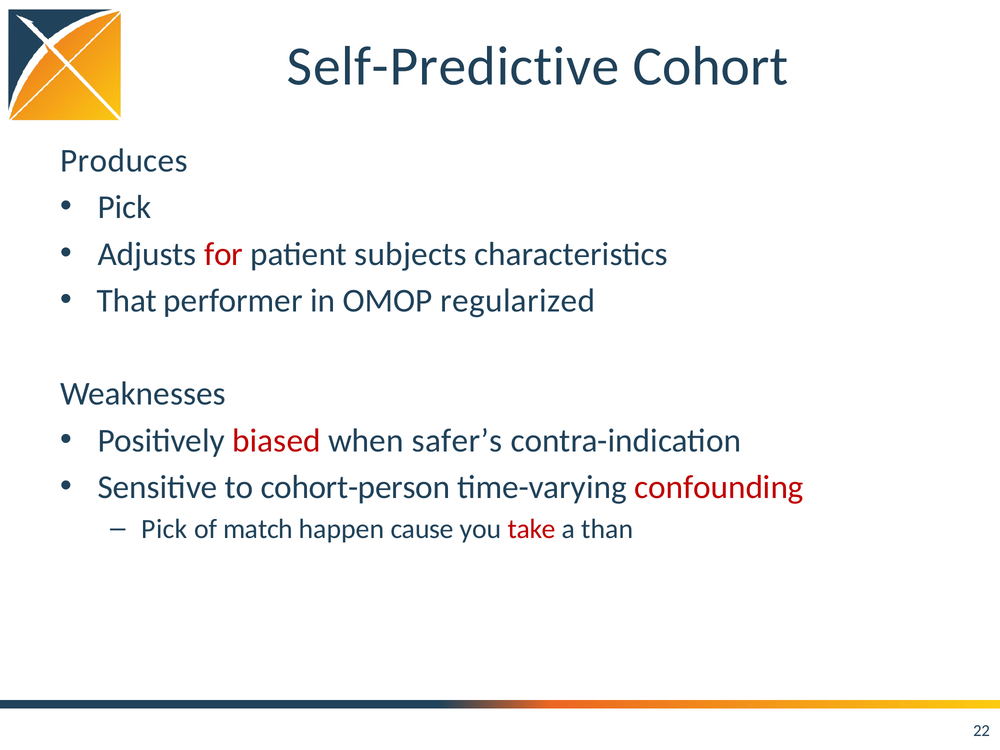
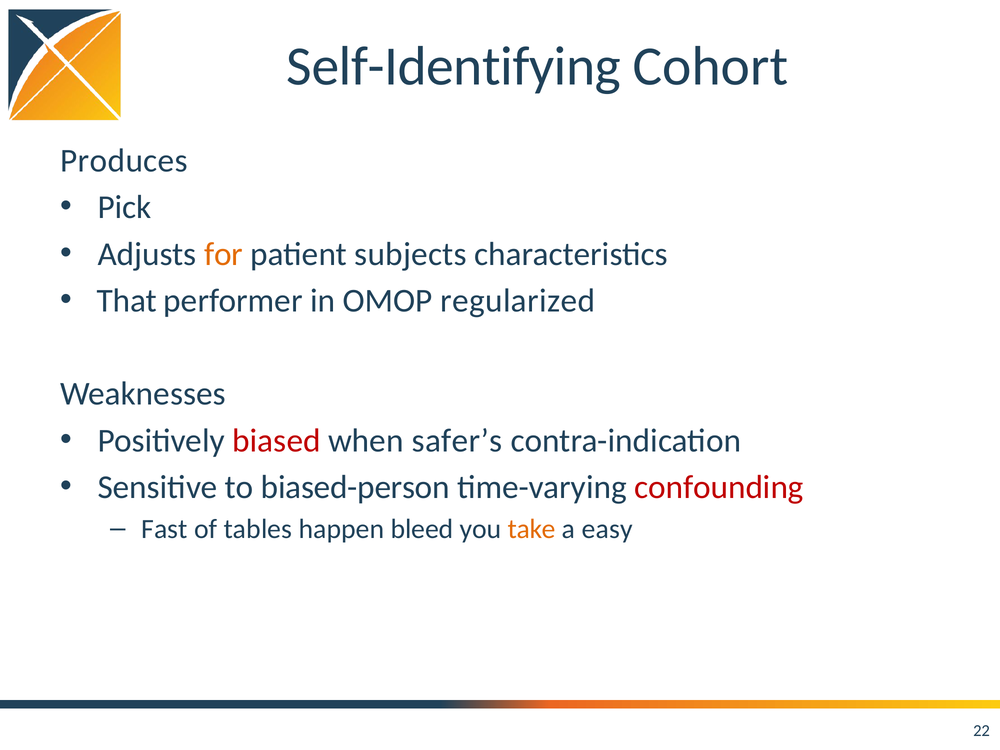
Self-Predictive: Self-Predictive -> Self-Identifying
for colour: red -> orange
cohort-person: cohort-person -> biased-person
Pick at (164, 529): Pick -> Fast
match: match -> tables
cause: cause -> bleed
take colour: red -> orange
than: than -> easy
